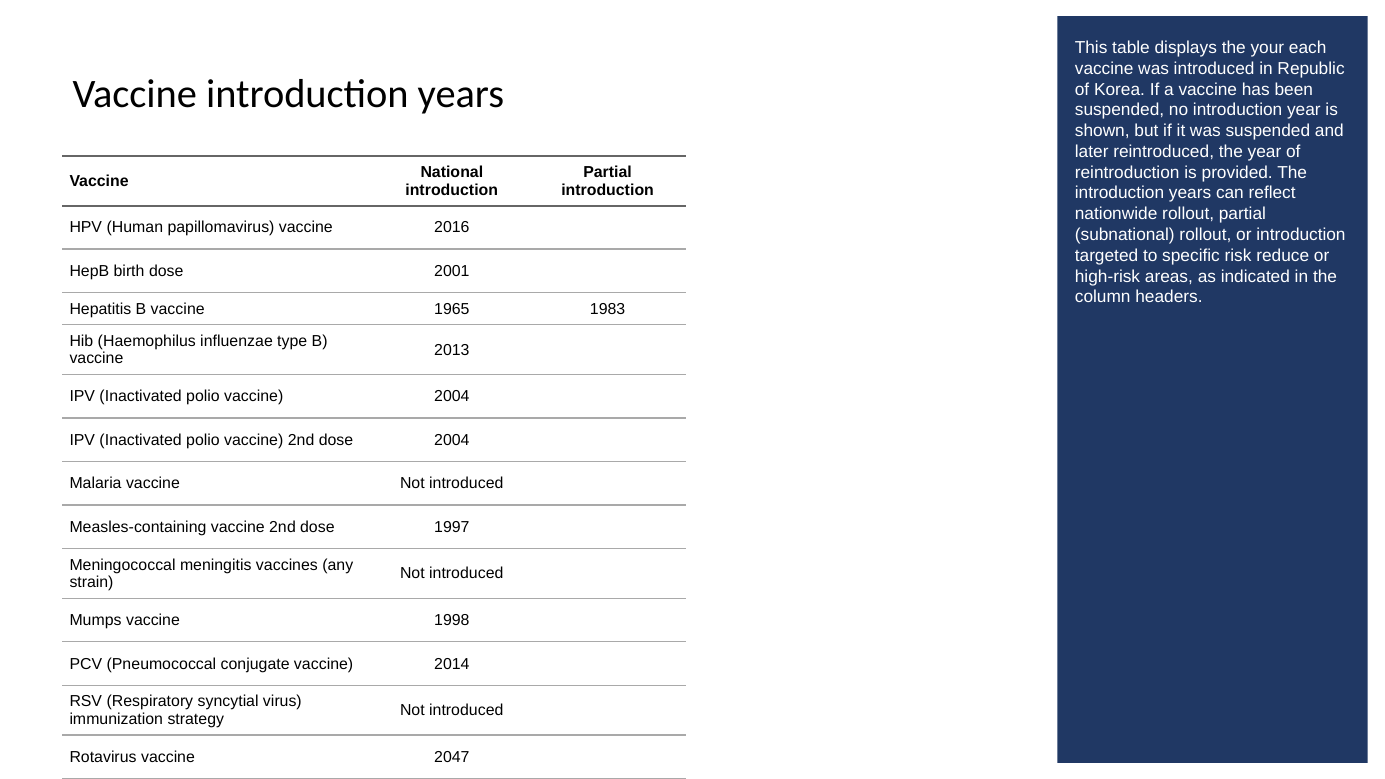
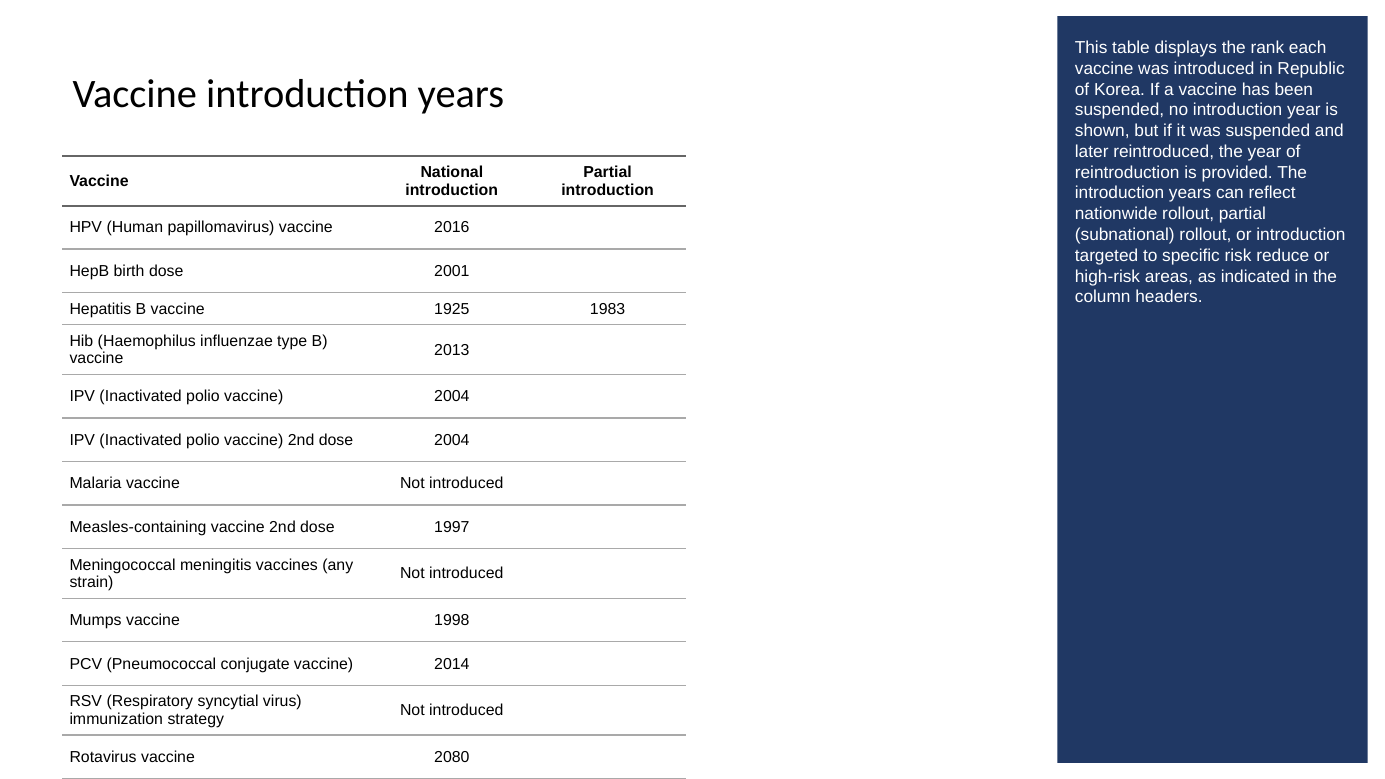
your: your -> rank
1965: 1965 -> 1925
2047: 2047 -> 2080
